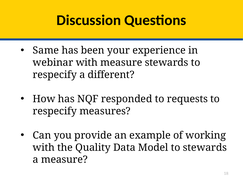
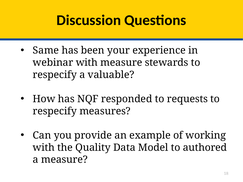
different: different -> valuable
to stewards: stewards -> authored
